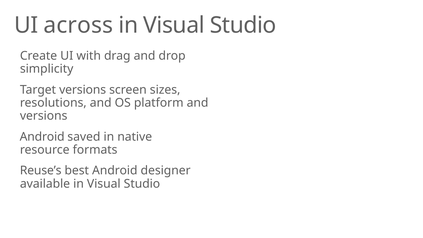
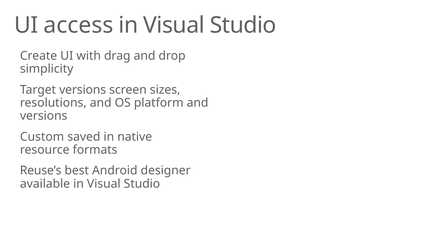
across: across -> access
Android at (42, 137): Android -> Custom
